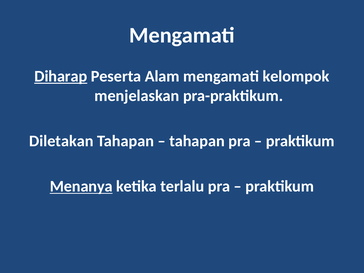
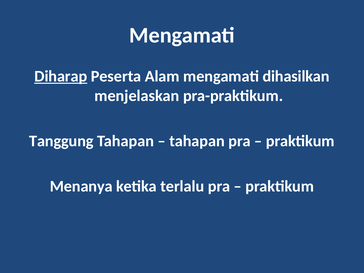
kelompok: kelompok -> dihasilkan
Diletakan: Diletakan -> Tanggung
Menanya underline: present -> none
